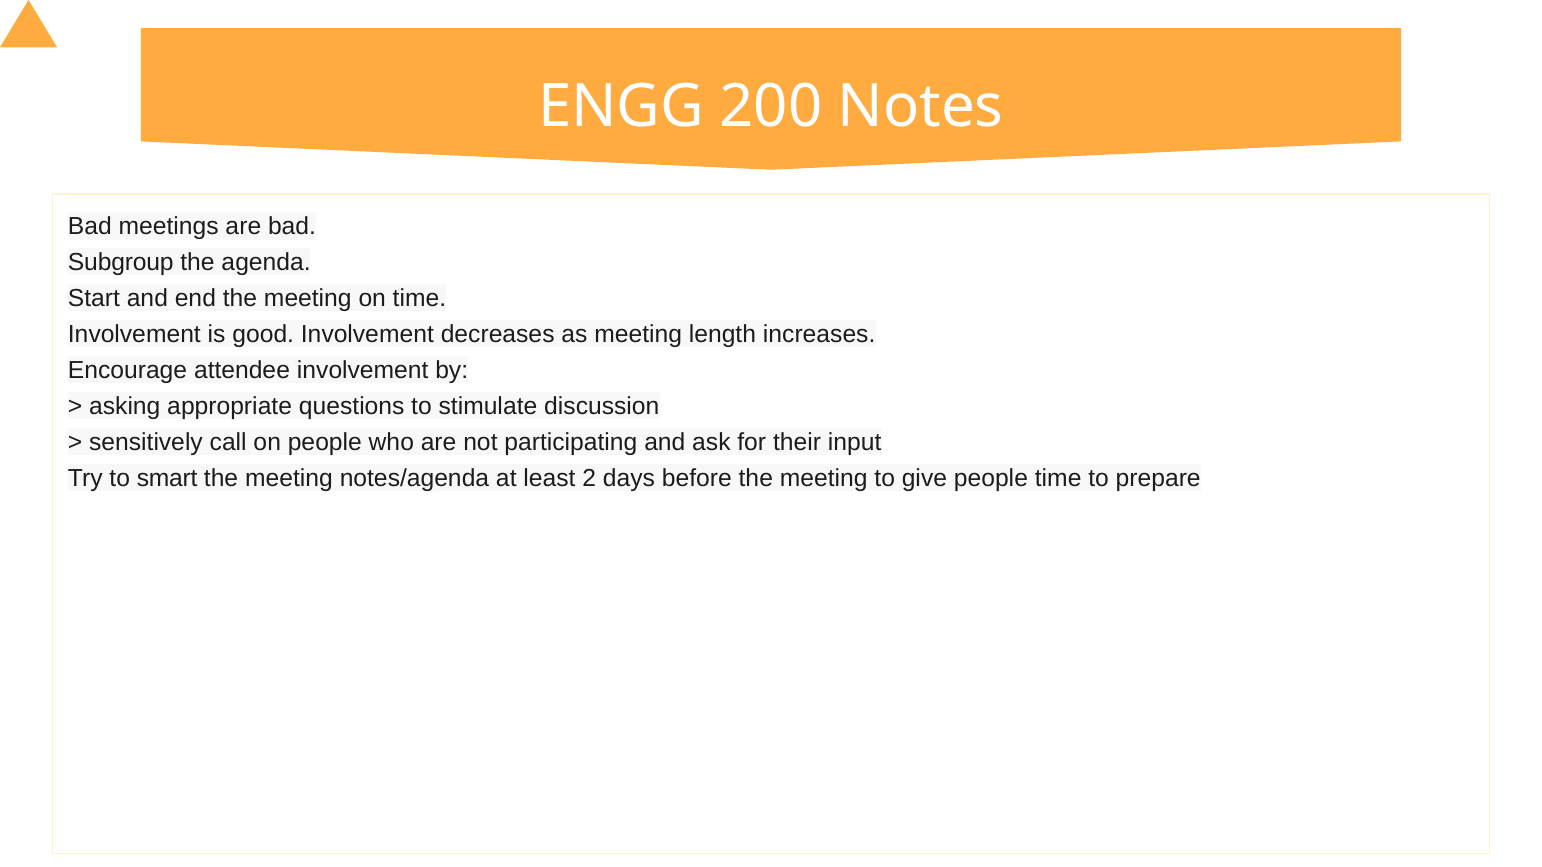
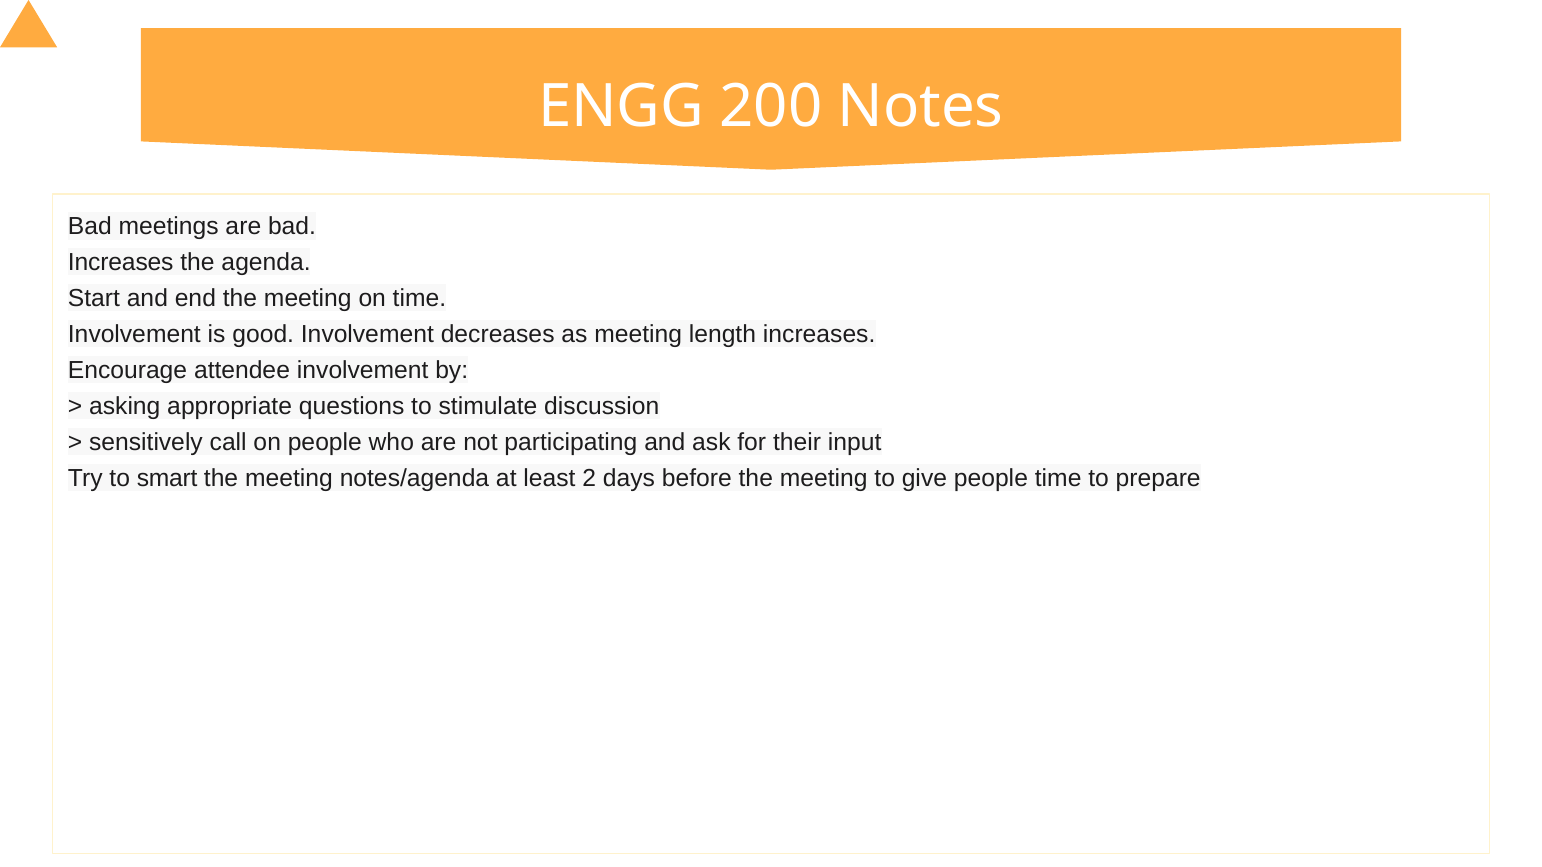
Subgroup at (121, 262): Subgroup -> Increases
